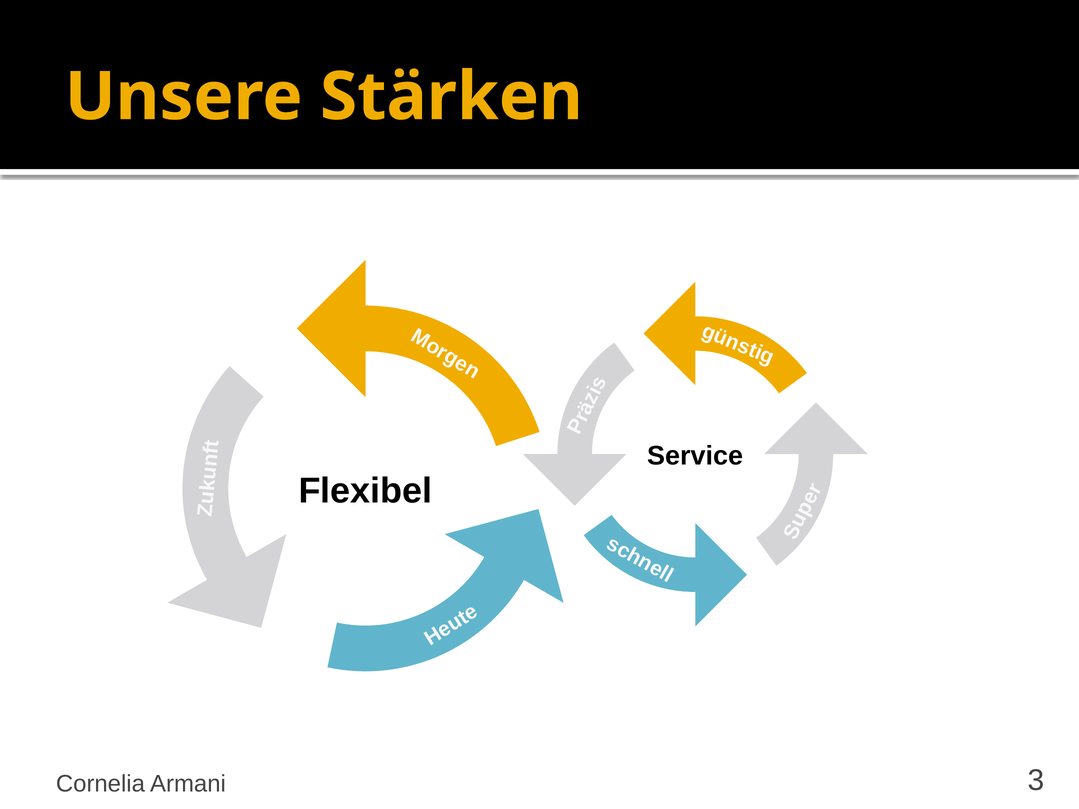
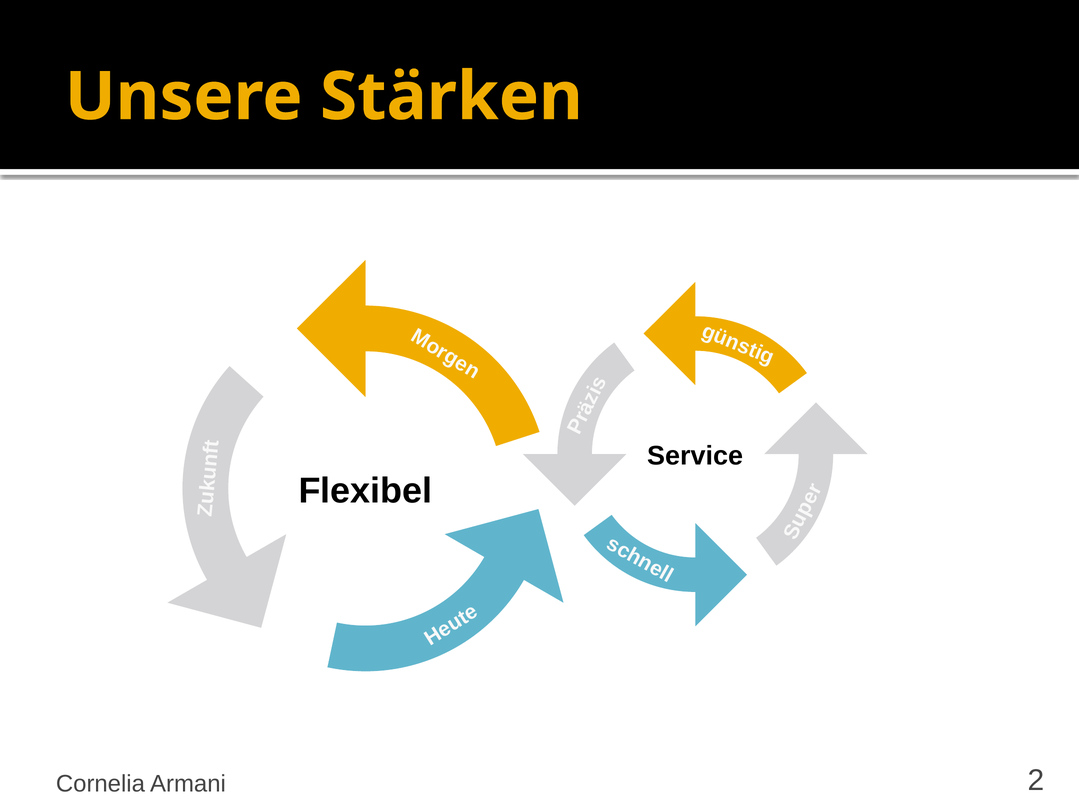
3: 3 -> 2
